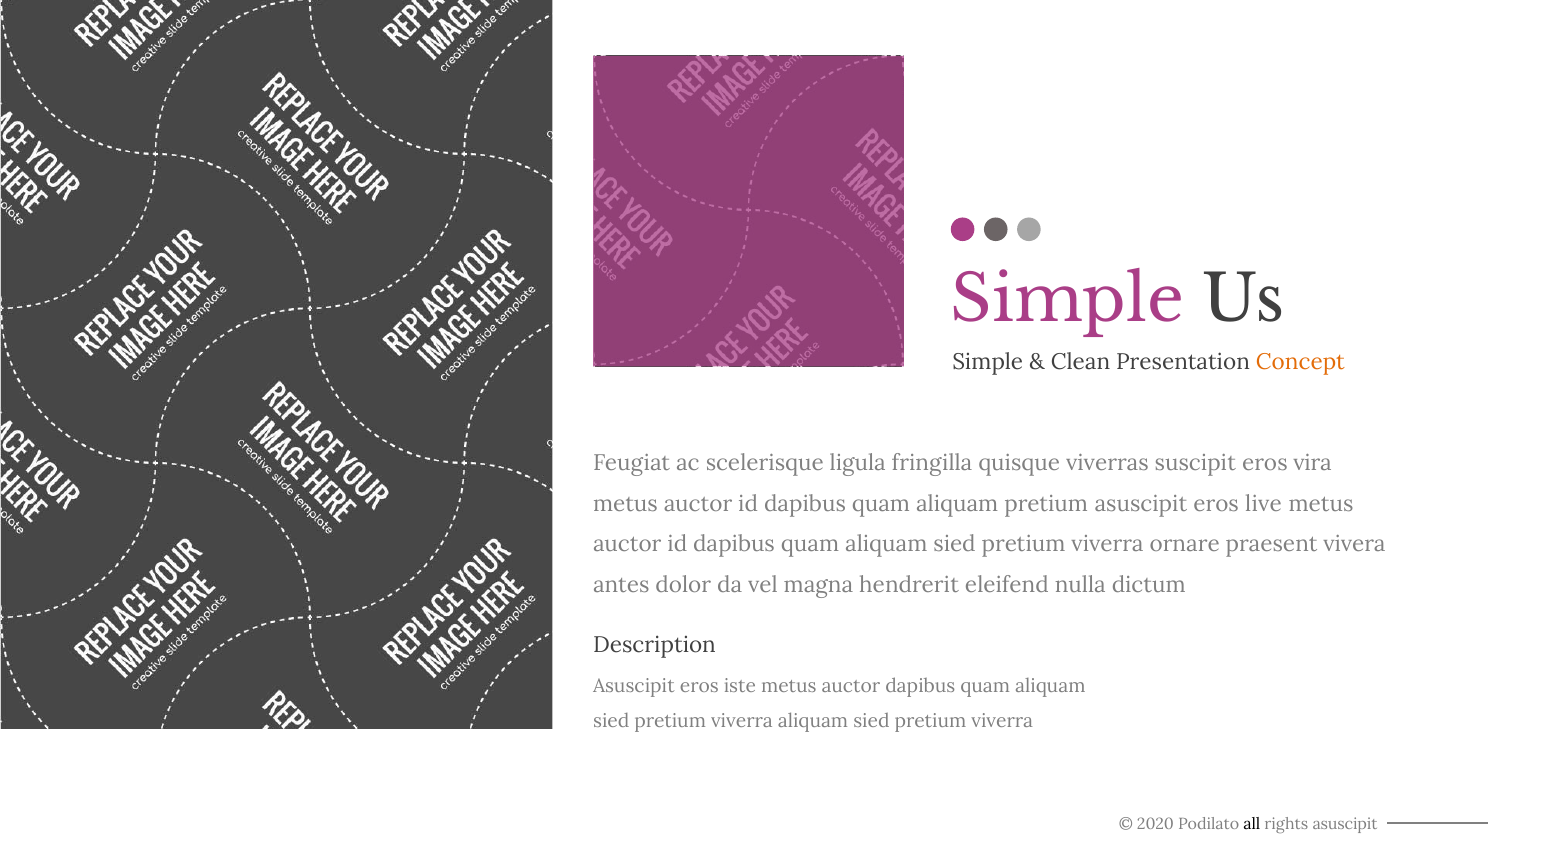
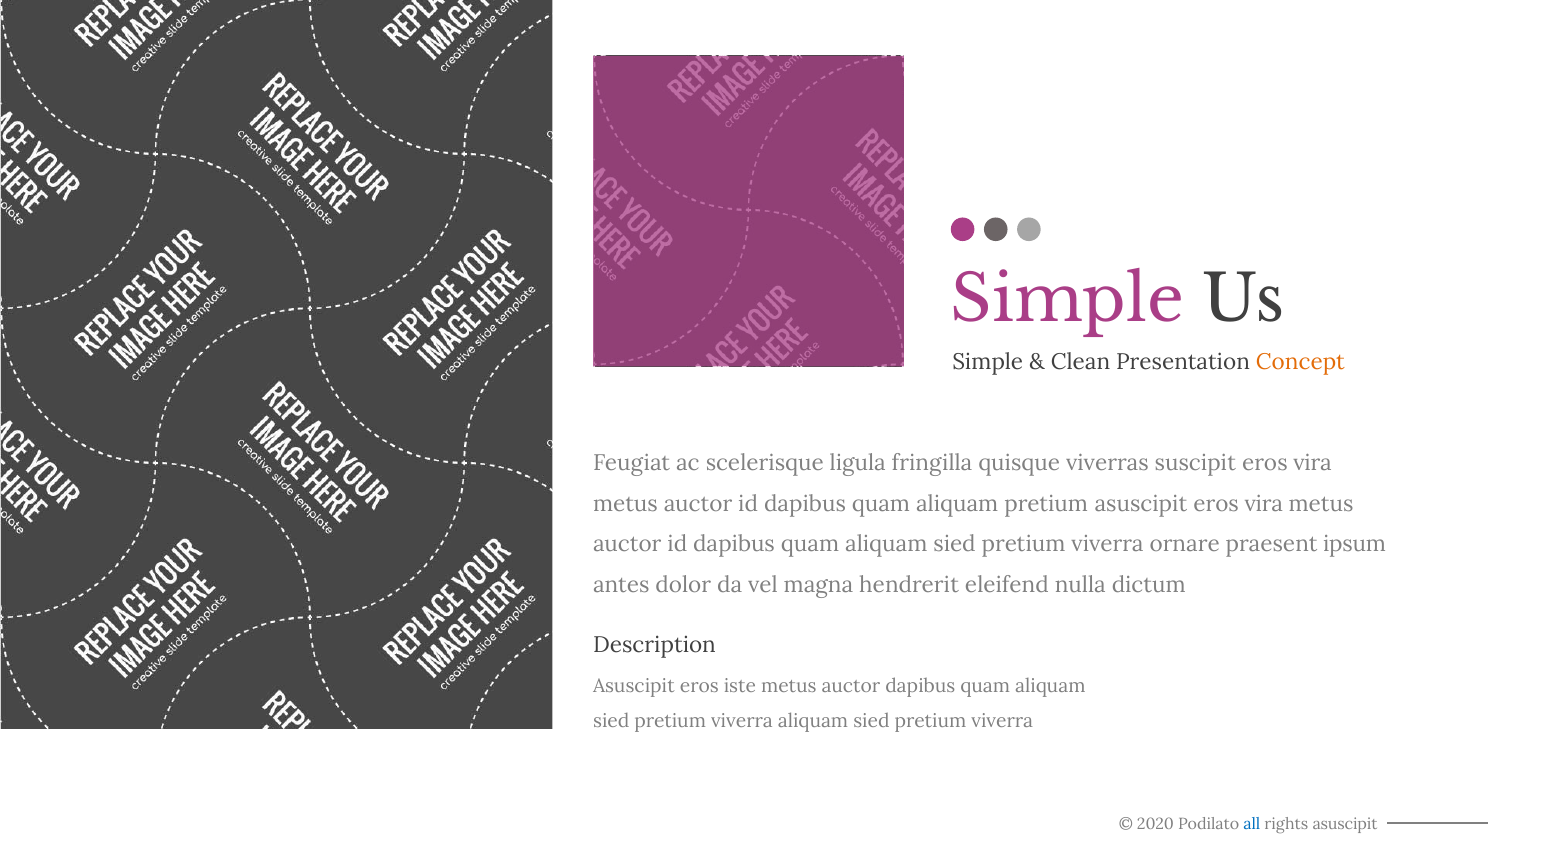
live at (1264, 504): live -> vira
vivera: vivera -> ipsum
all colour: black -> blue
